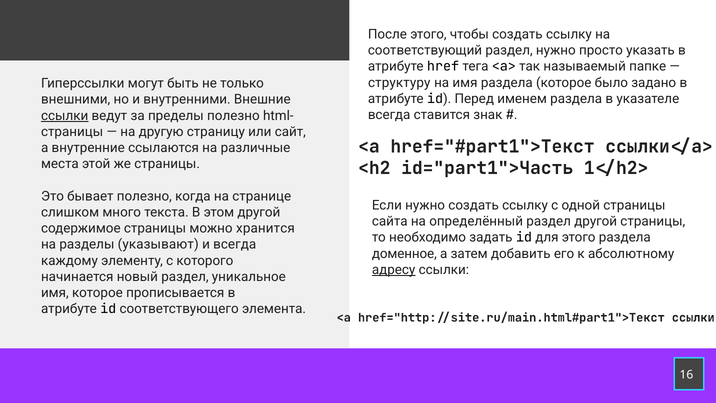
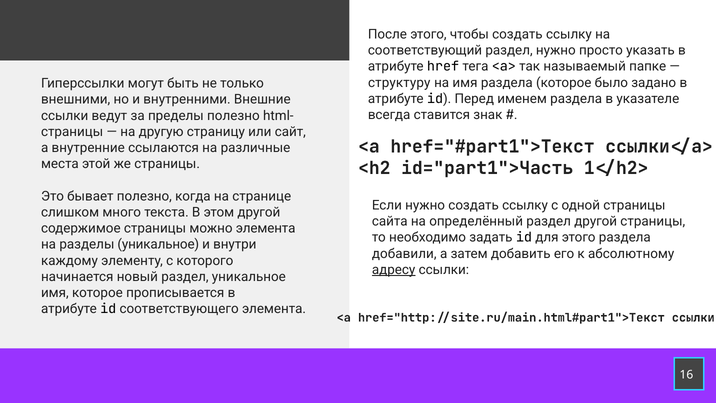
ссылки at (65, 116) underline: present -> none
можно хранится: хранится -> элемента
разделы указывают: указывают -> уникальное
и всегда: всегда -> внутри
доменное: доменное -> добавили
